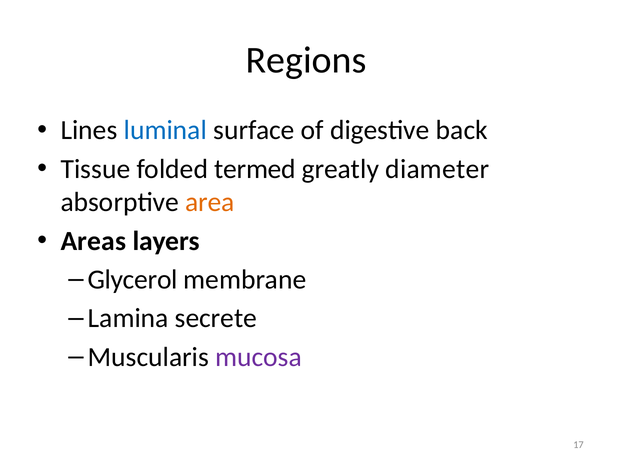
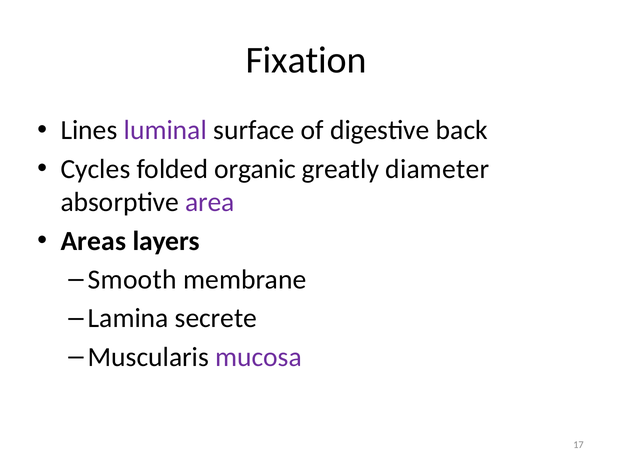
Regions: Regions -> Fixation
luminal colour: blue -> purple
Tissue: Tissue -> Cycles
termed: termed -> organic
area colour: orange -> purple
Glycerol: Glycerol -> Smooth
